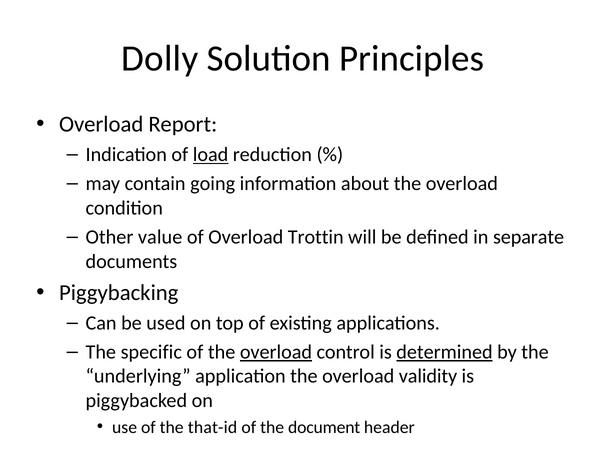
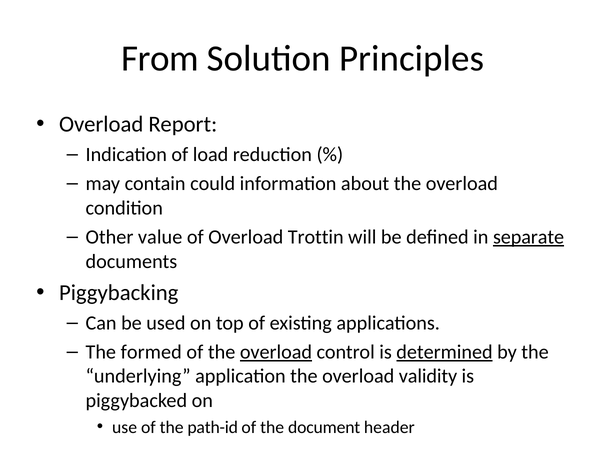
Dolly: Dolly -> From
load underline: present -> none
going: going -> could
separate underline: none -> present
specific: specific -> formed
that-id: that-id -> path-id
